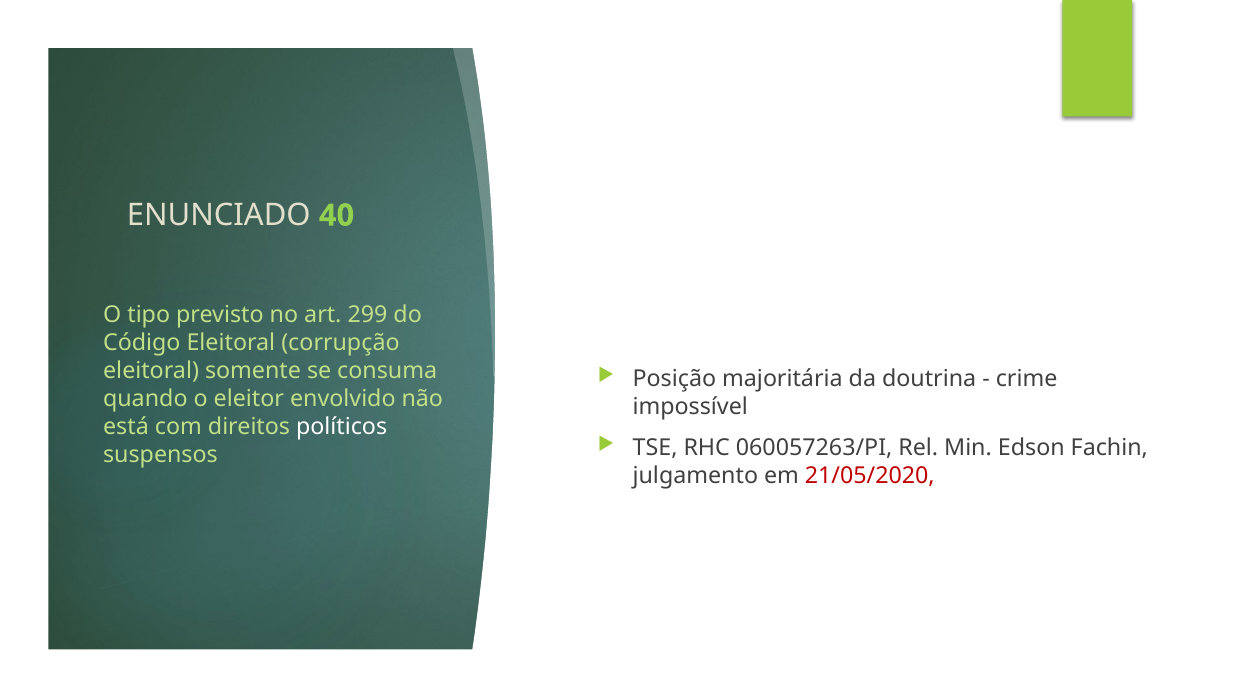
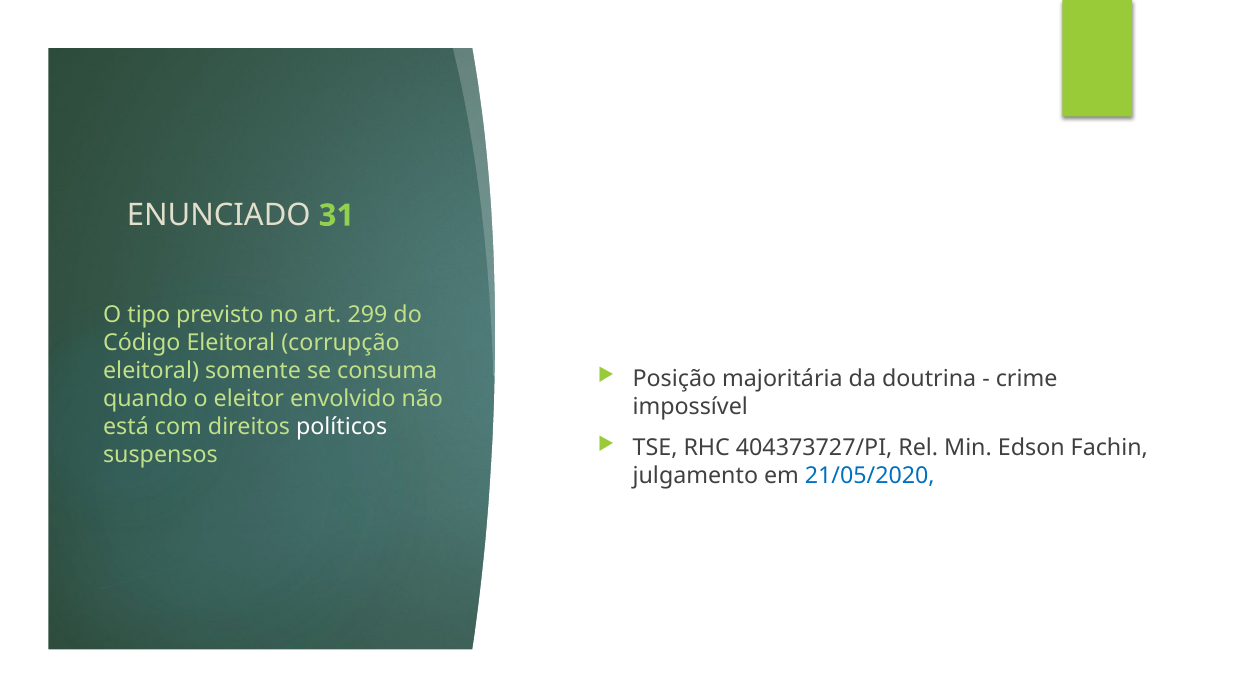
40: 40 -> 31
060057263/PI: 060057263/PI -> 404373727/PI
21/05/2020 colour: red -> blue
